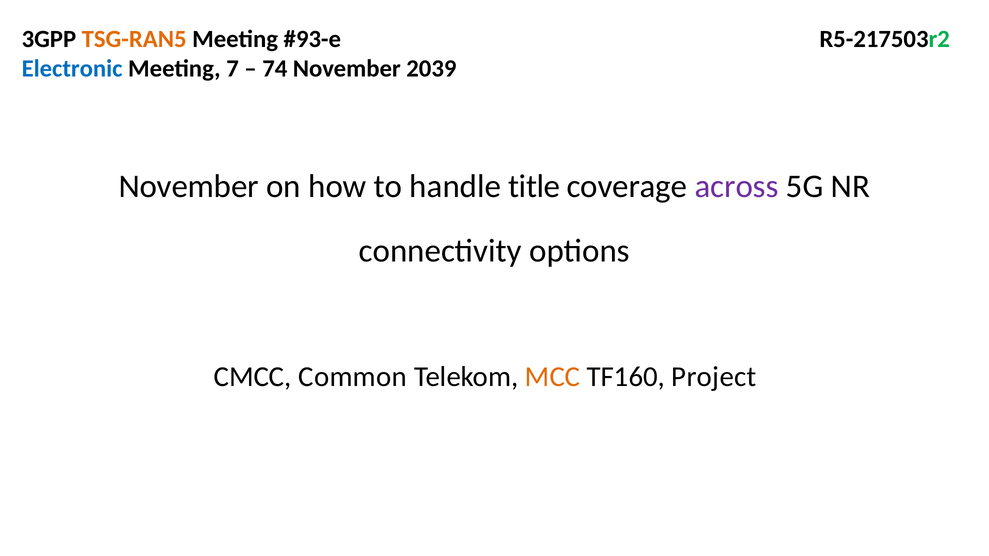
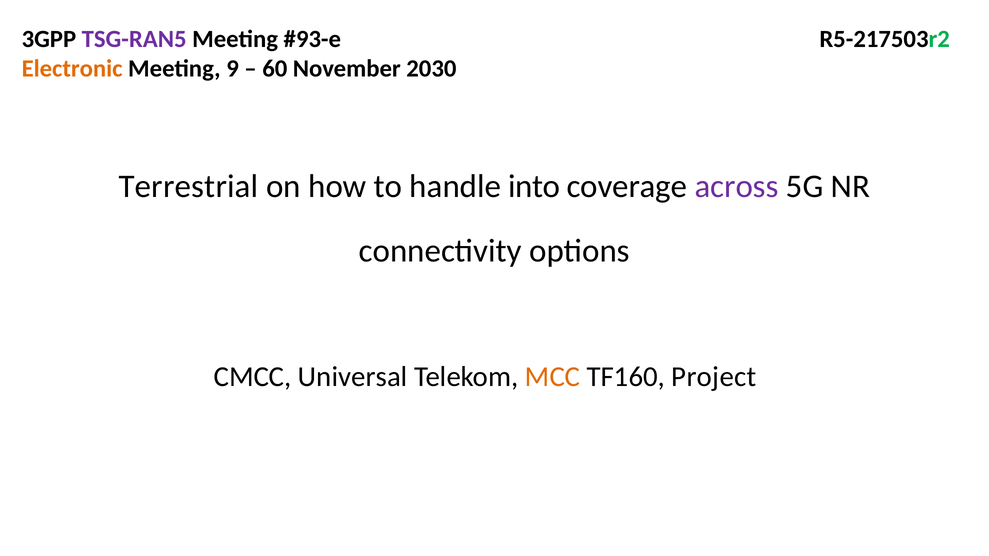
TSG-RAN5 colour: orange -> purple
Electronic colour: blue -> orange
7: 7 -> 9
74: 74 -> 60
2039: 2039 -> 2030
November at (189, 187): November -> Terrestrial
title: title -> into
Common: Common -> Universal
